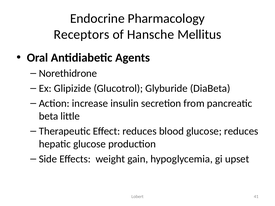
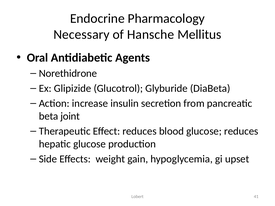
Receptors: Receptors -> Necessary
little: little -> joint
